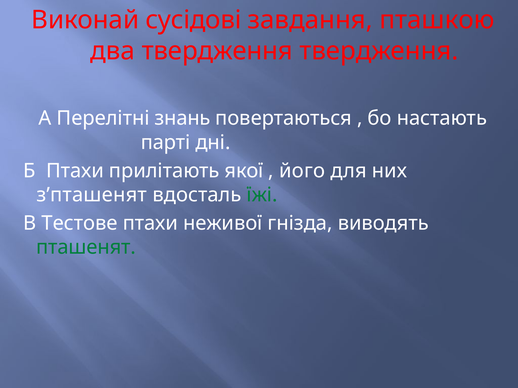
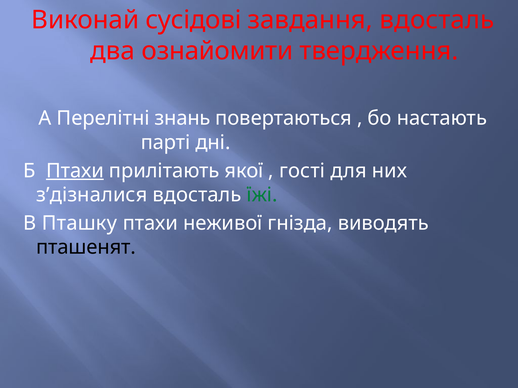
завдання пташкою: пташкою -> вдосталь
два твердження: твердження -> ознайомити
Птахи at (75, 171) underline: none -> present
його: його -> гості
з’пташенят: з’пташенят -> з’дізналися
Тестове: Тестове -> Пташку
пташенят colour: green -> black
